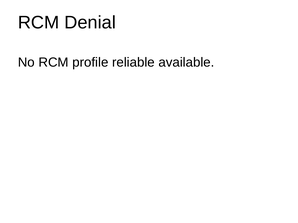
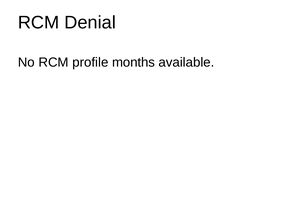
reliable: reliable -> months
